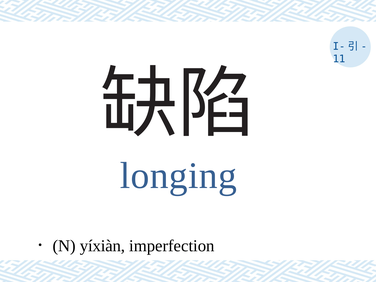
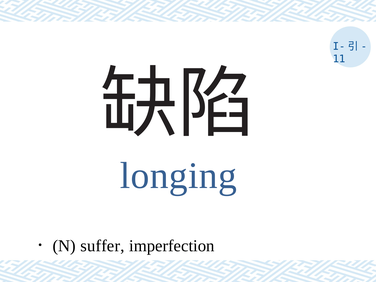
yíxiàn: yíxiàn -> suffer
